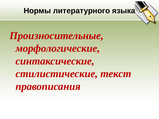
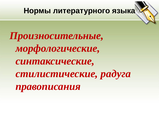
текст: текст -> радуга
